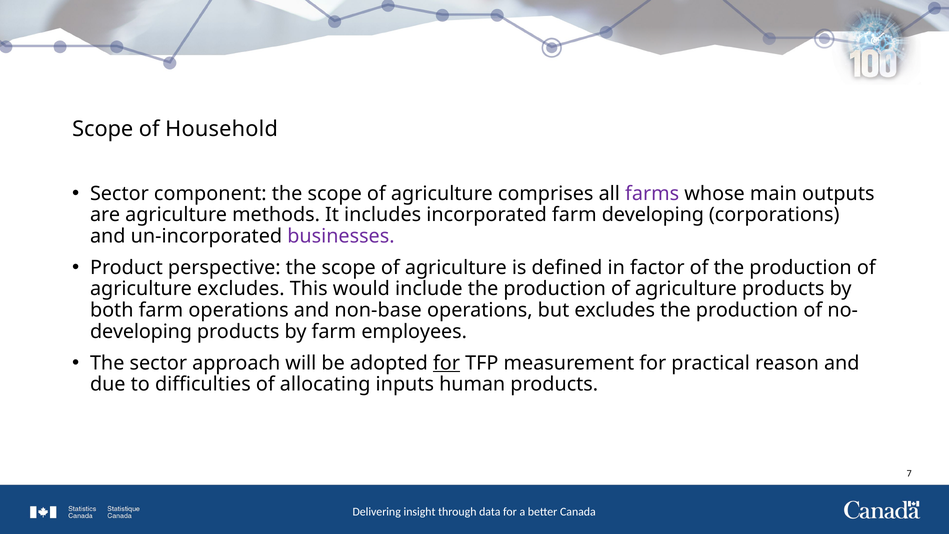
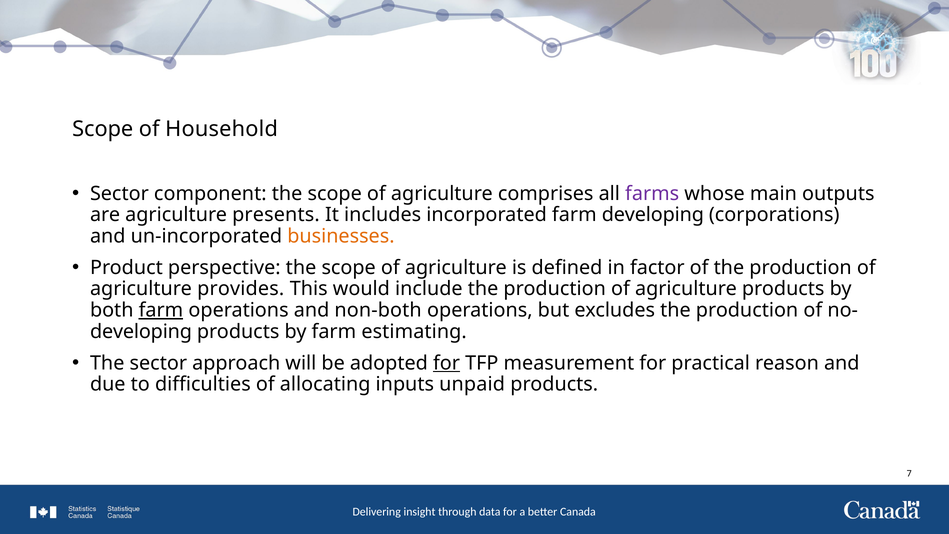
methods: methods -> presents
businesses colour: purple -> orange
agriculture excludes: excludes -> provides
farm at (161, 310) underline: none -> present
non-base: non-base -> non-both
employees: employees -> estimating
human: human -> unpaid
